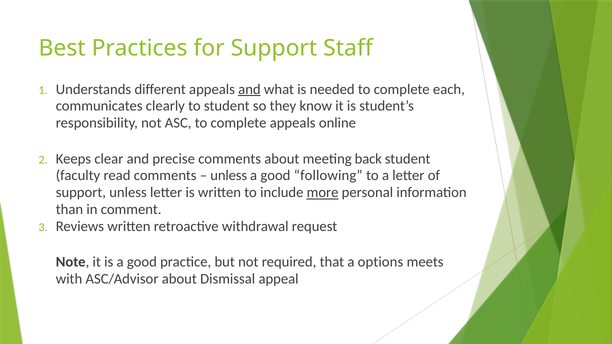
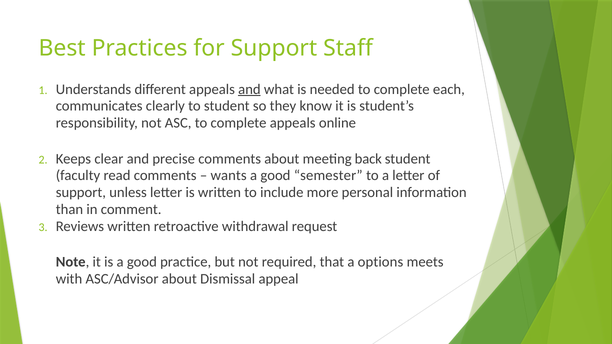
unless at (229, 176): unless -> wants
following: following -> semester
more underline: present -> none
